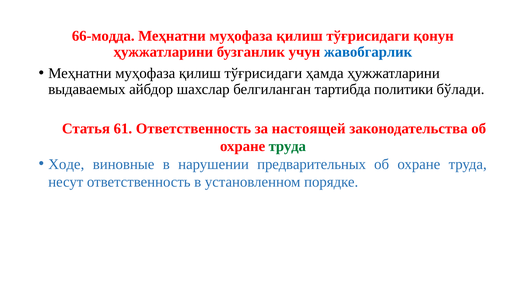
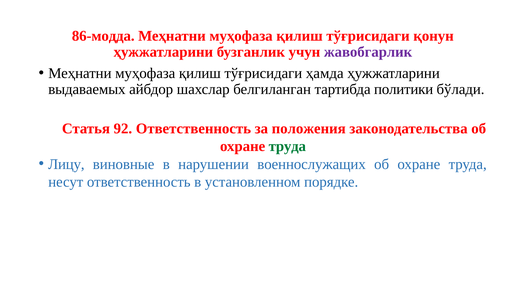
66-модда: 66-модда -> 86-модда
жавобгарлик colour: blue -> purple
61: 61 -> 92
настоящей: настоящей -> положения
Ходе: Ходе -> Лицу
предварительных: предварительных -> военнослужащих
